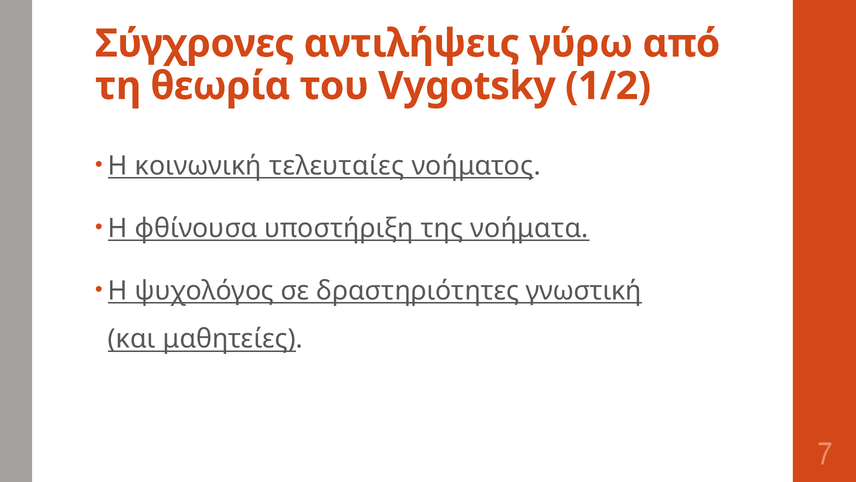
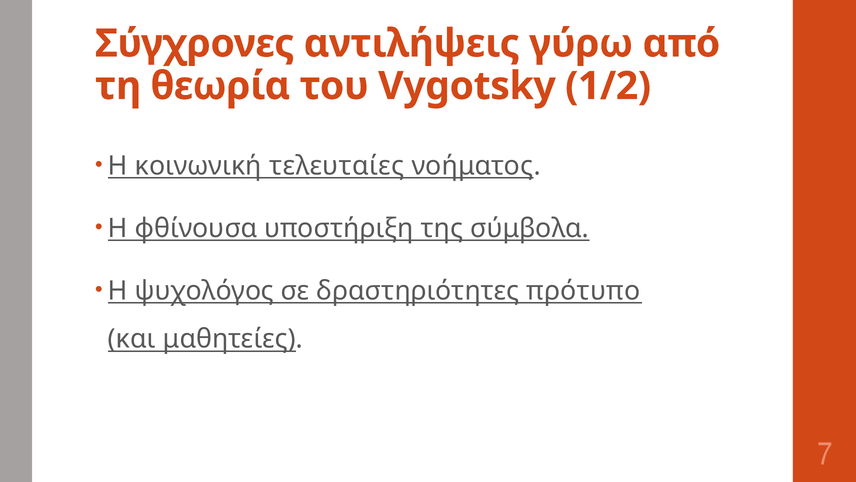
νοήματα: νοήματα -> σύμβολα
γνωστική: γνωστική -> πρότυπο
